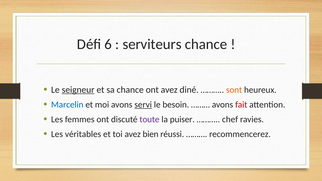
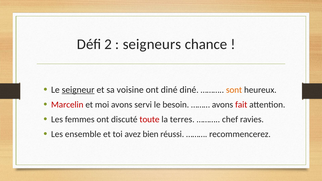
6: 6 -> 2
serviteurs: serviteurs -> seigneurs
sa chance: chance -> voisine
ont avez: avez -> diné
Marcelin colour: blue -> red
servi underline: present -> none
toute colour: purple -> red
puiser: puiser -> terres
véritables: véritables -> ensemble
